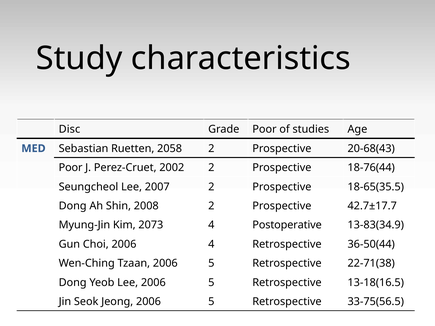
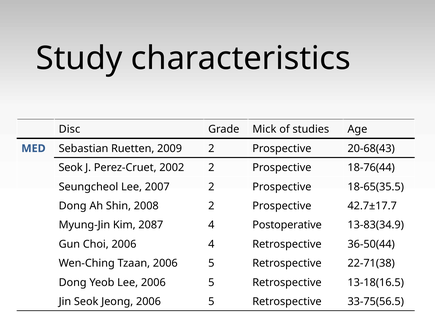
Grade Poor: Poor -> Mick
2058: 2058 -> 2009
Poor at (71, 168): Poor -> Seok
2073: 2073 -> 2087
